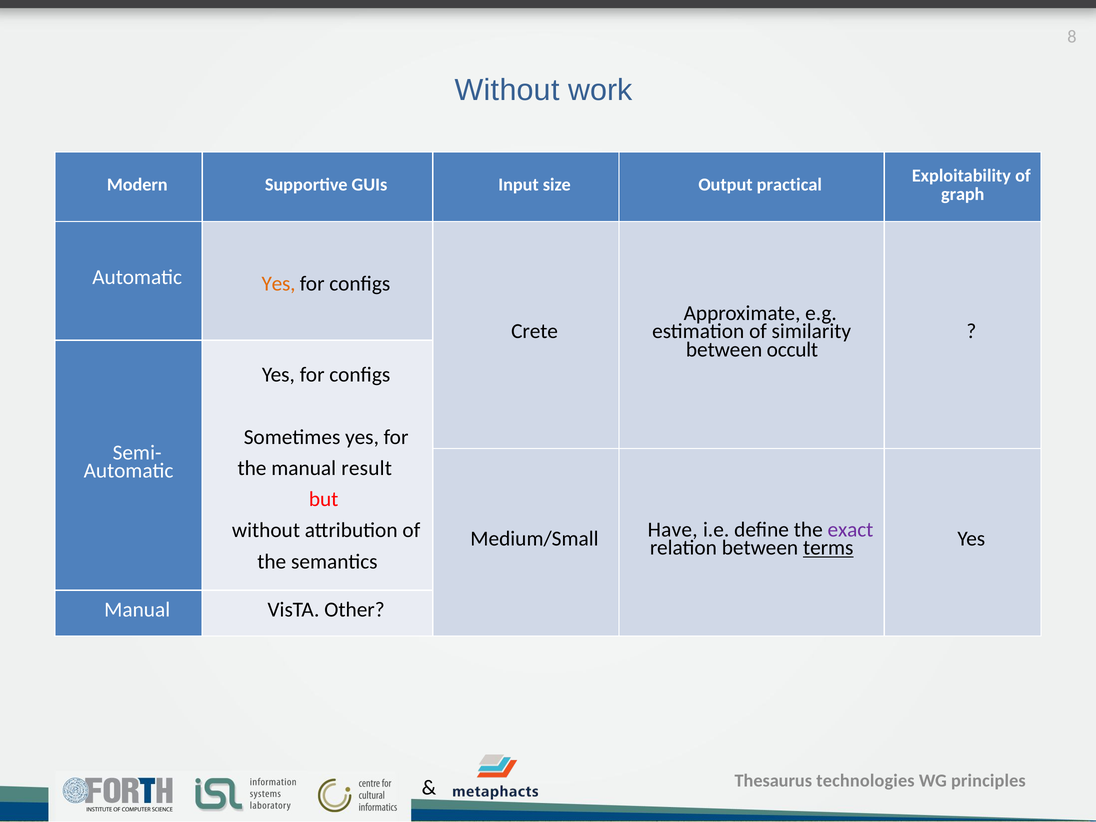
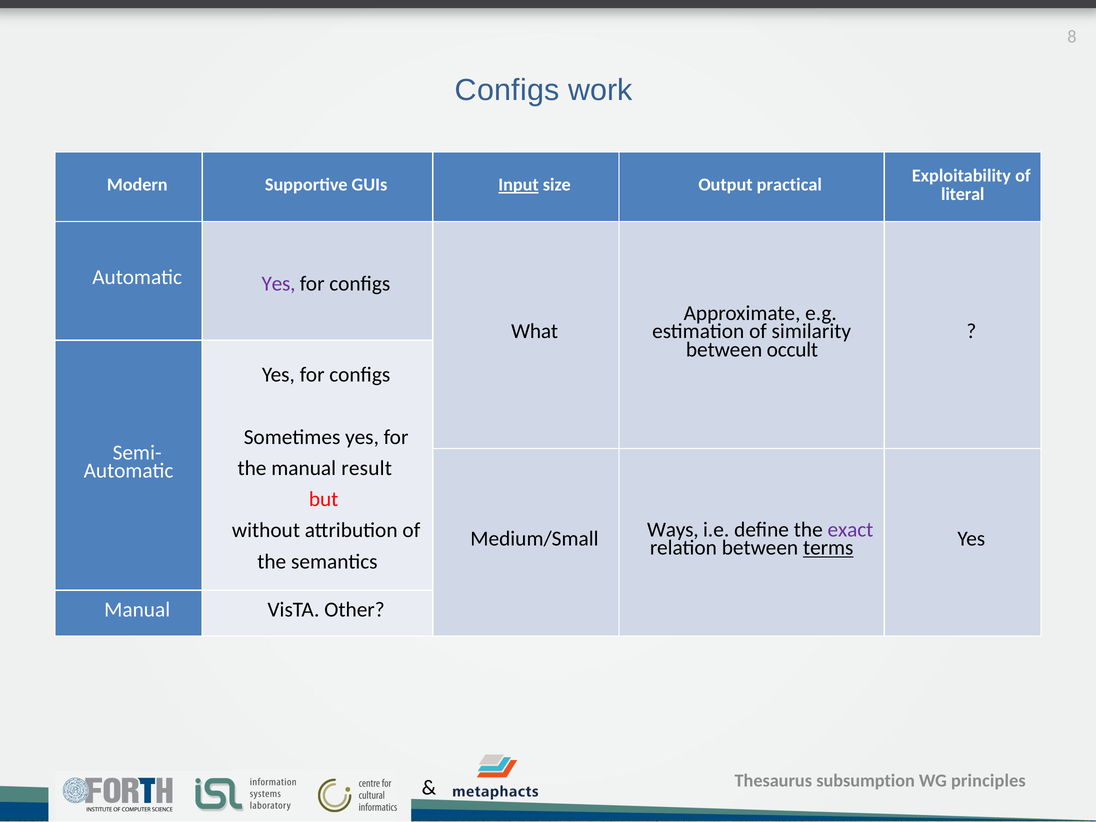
Without at (507, 90): Without -> Configs
Input underline: none -> present
graph: graph -> literal
Yes at (278, 284) colour: orange -> purple
Crete: Crete -> What
Have: Have -> Ways
technologies: technologies -> subsumption
